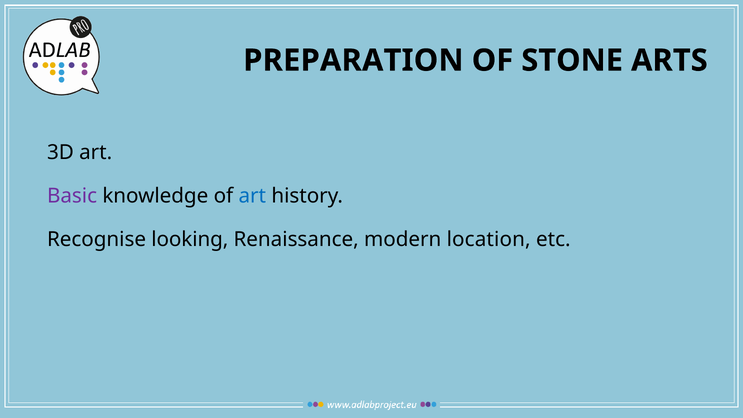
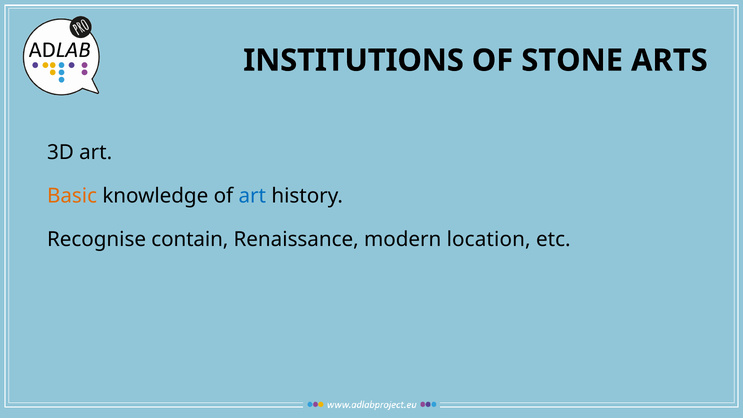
PREPARATION: PREPARATION -> INSTITUTIONS
Basic colour: purple -> orange
looking: looking -> contain
